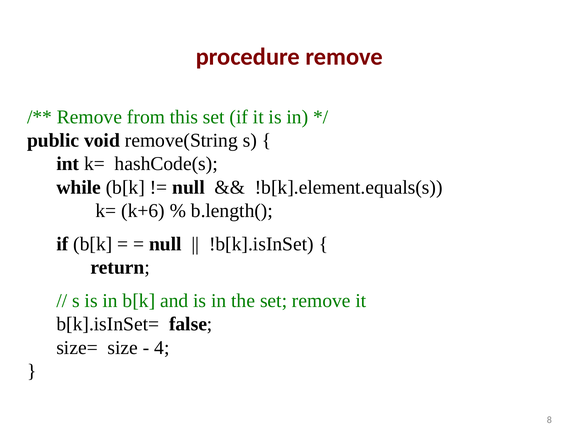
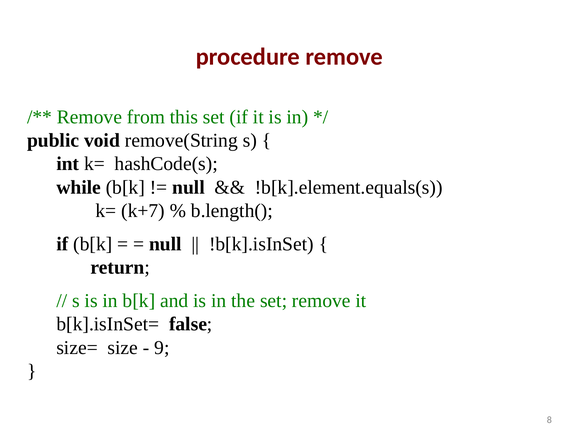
k+6: k+6 -> k+7
4: 4 -> 9
